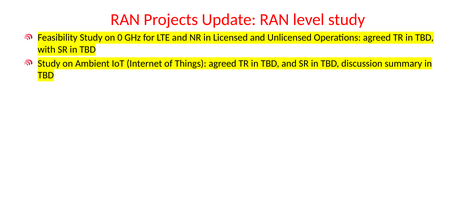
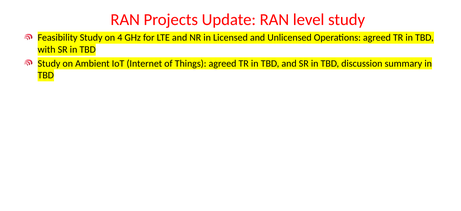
0: 0 -> 4
